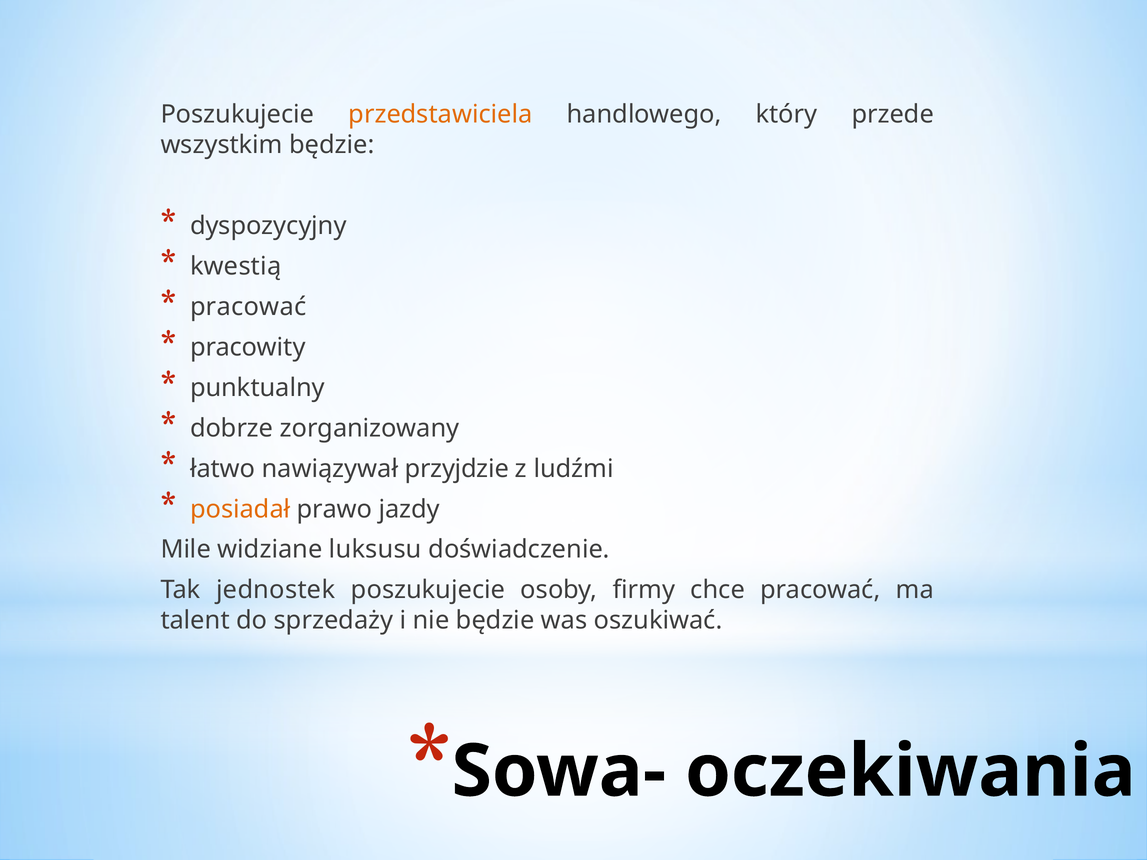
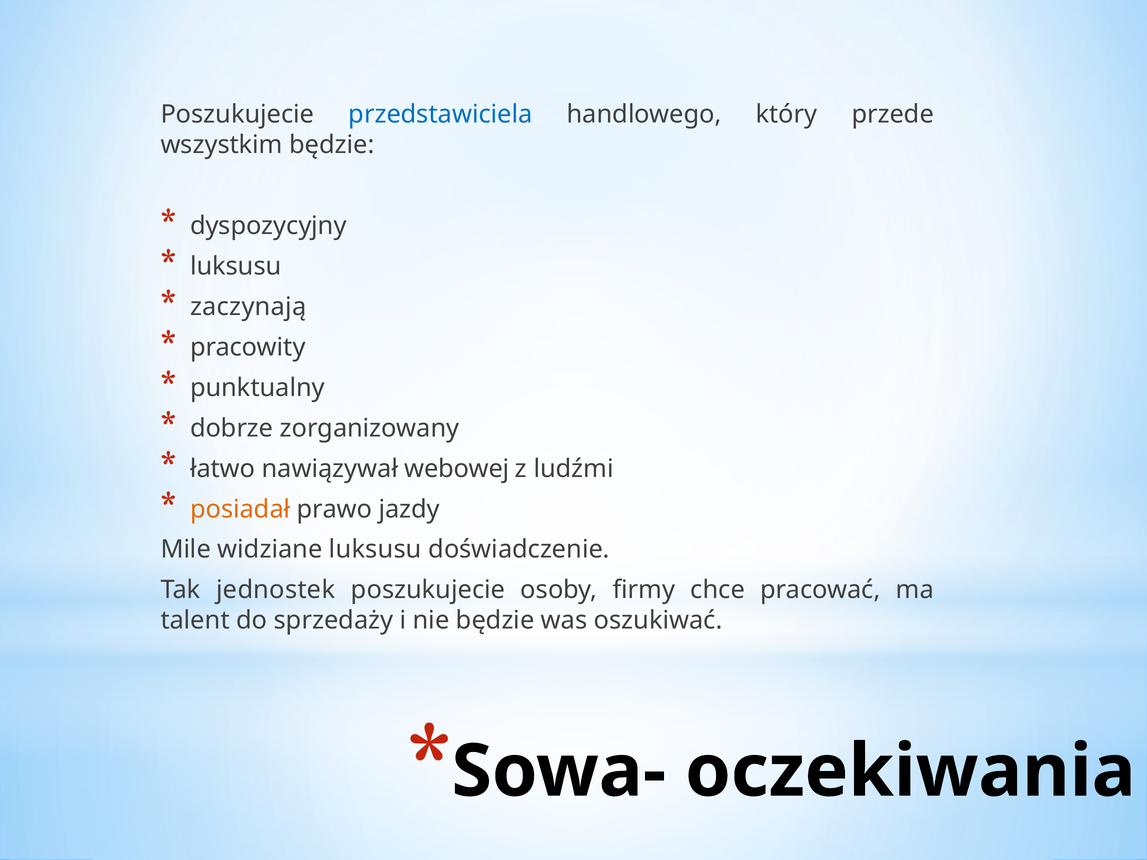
przedstawiciela colour: orange -> blue
kwestią at (236, 267): kwestią -> luksusu
pracować at (248, 307): pracować -> zaczynają
przyjdzie: przyjdzie -> webowej
